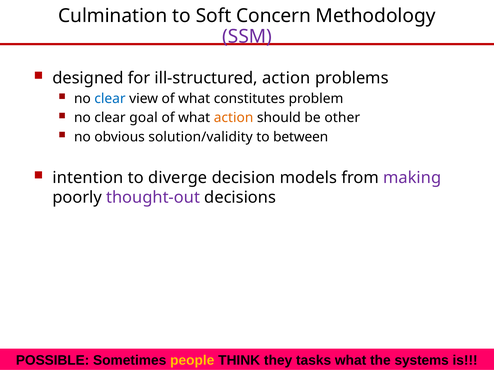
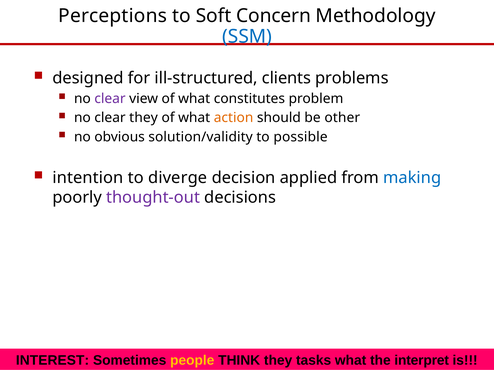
Culmination: Culmination -> Perceptions
SSM colour: purple -> blue
ill-structured action: action -> clients
clear at (110, 99) colour: blue -> purple
clear goal: goal -> they
between: between -> possible
models: models -> applied
making colour: purple -> blue
POSSIBLE: POSSIBLE -> INTEREST
systems: systems -> interpret
